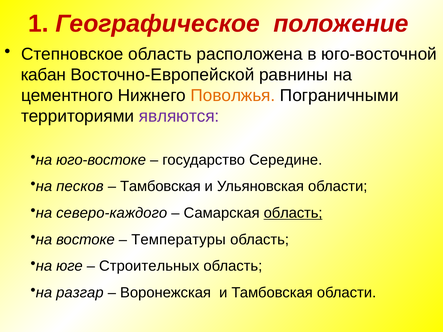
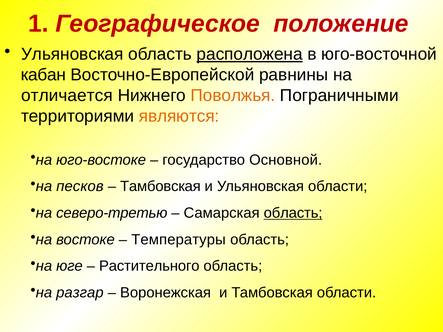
Степновское at (72, 54): Степновское -> Ульяновская
расположена underline: none -> present
цементного: цементного -> отличается
являются colour: purple -> orange
Середине: Середине -> Основной
северо-каждого: северо-каждого -> северо-третью
Строительных: Строительных -> Растительного
